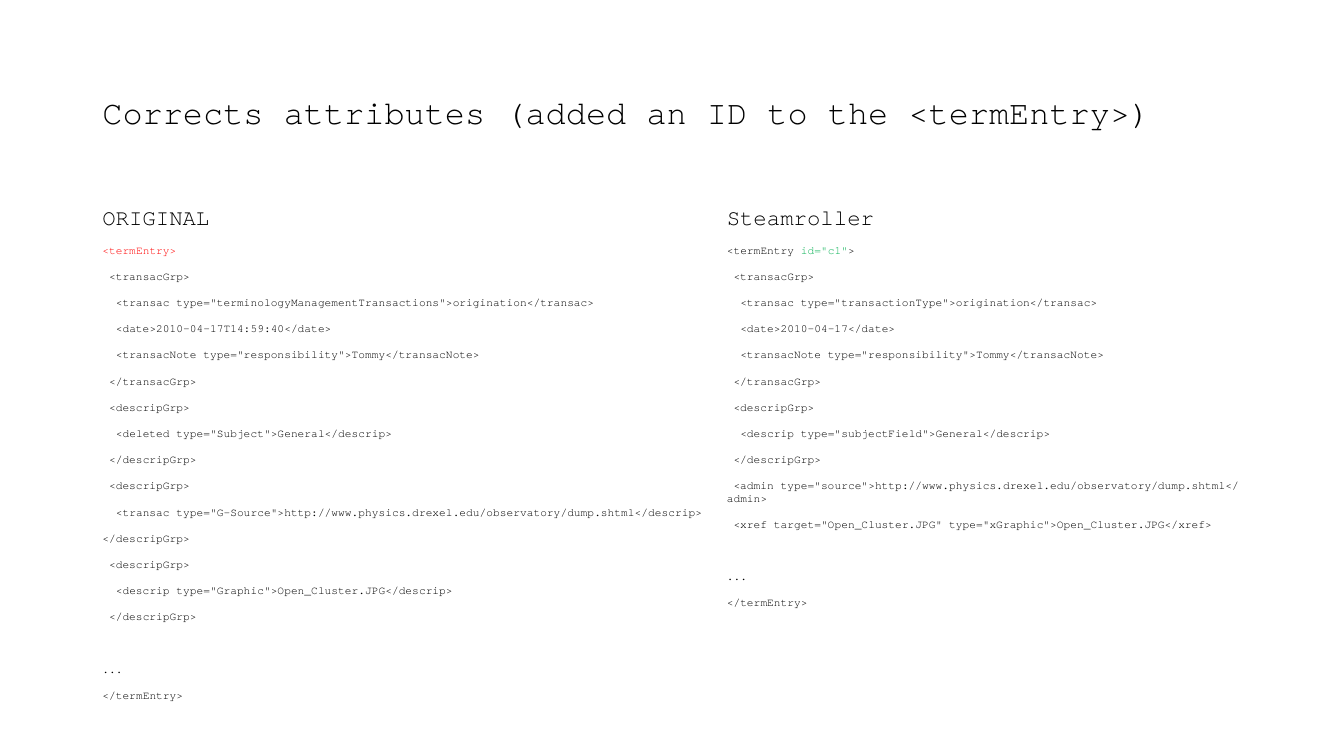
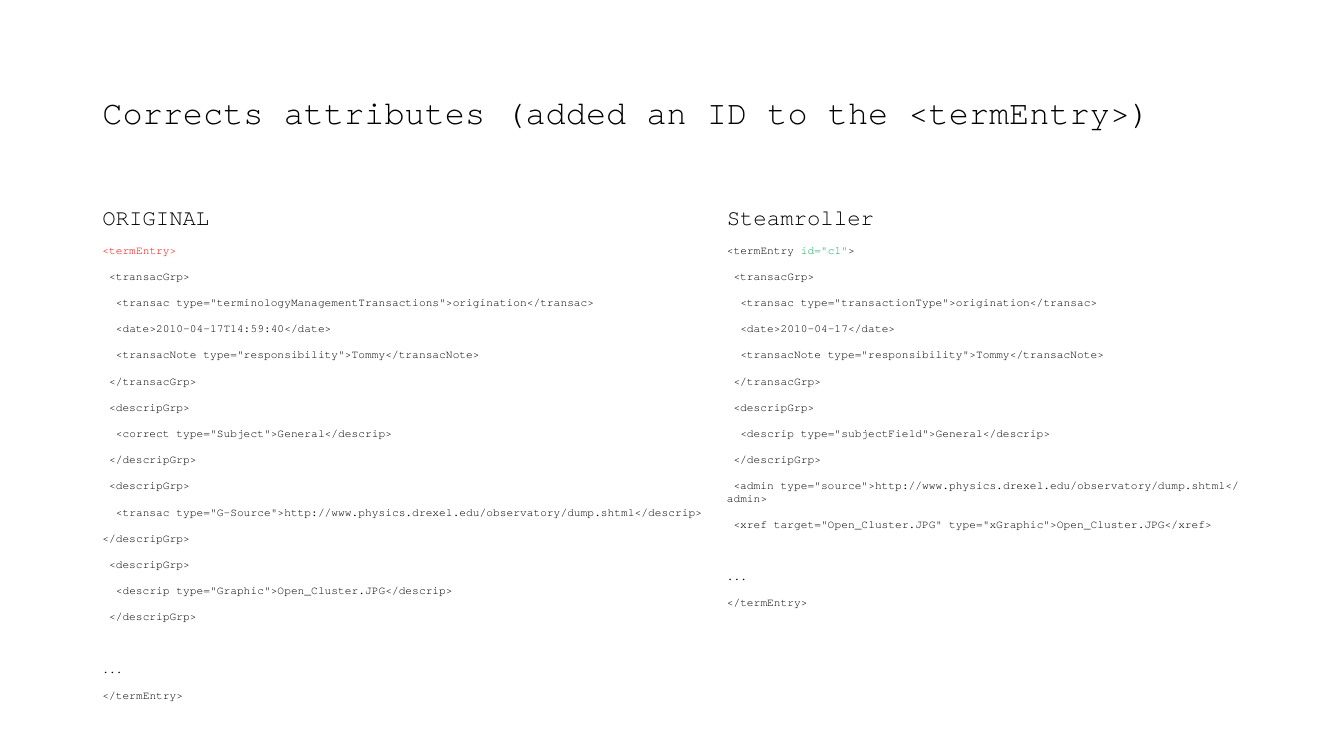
<deleted: <deleted -> <correct
